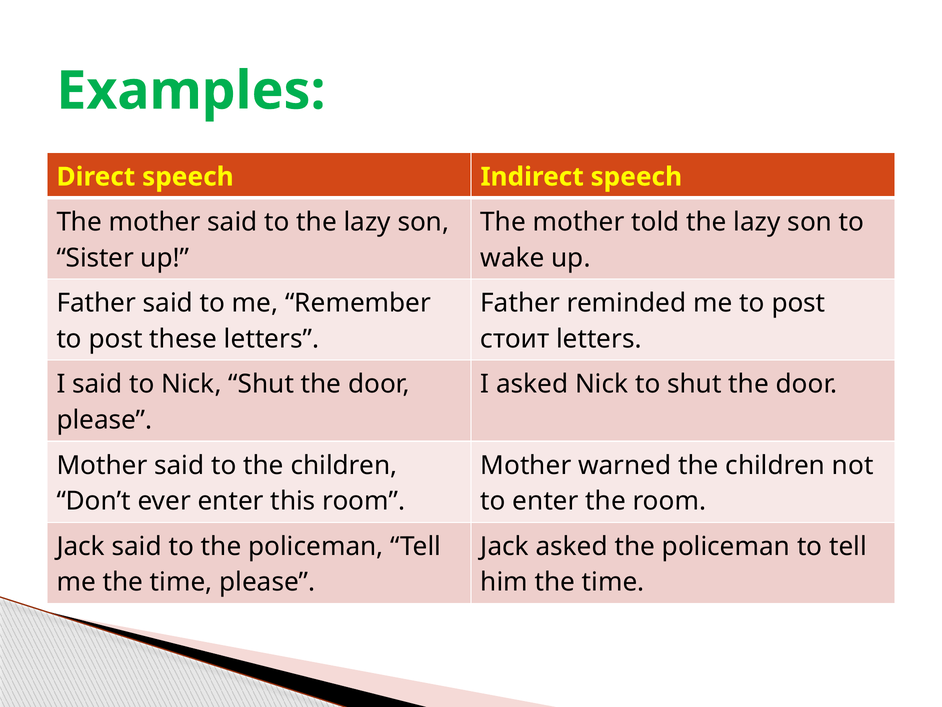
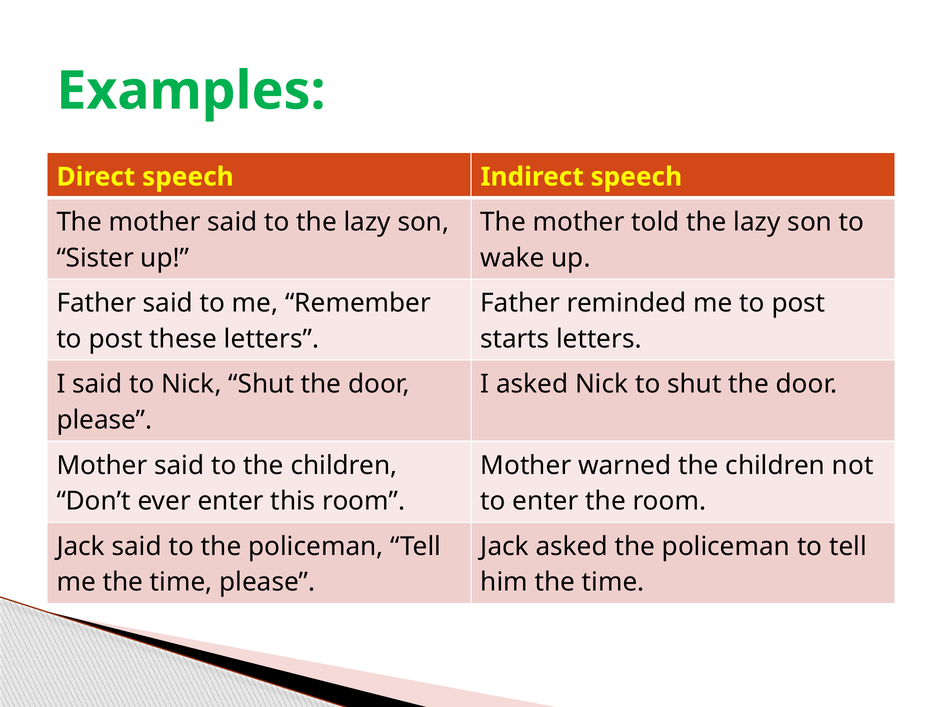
стоит: стоит -> starts
